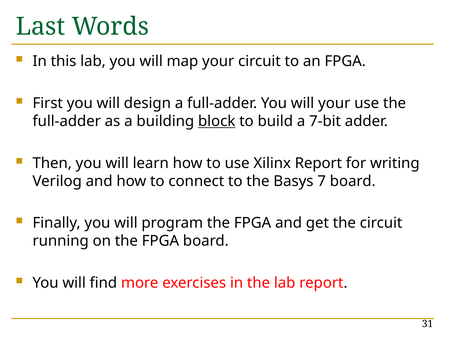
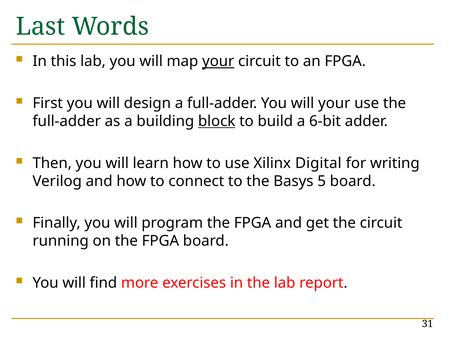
your at (218, 61) underline: none -> present
7-bit: 7-bit -> 6-bit
Xilinx Report: Report -> Digital
7: 7 -> 5
